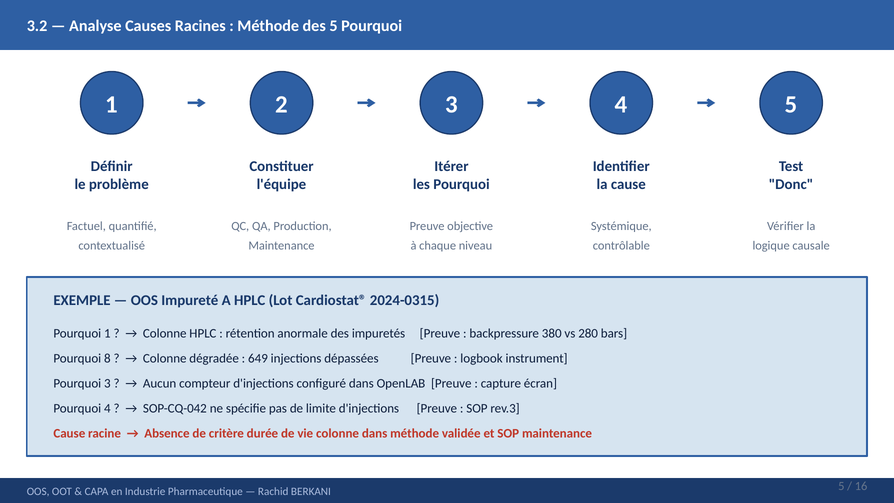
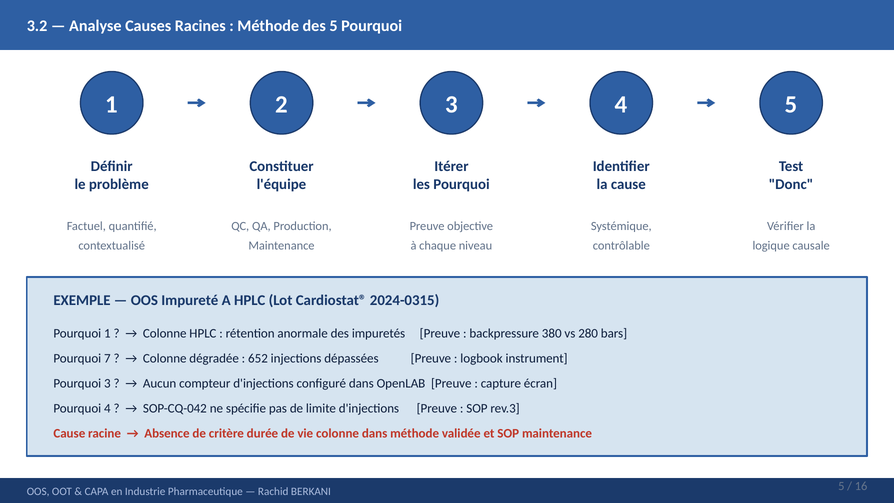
8: 8 -> 7
649: 649 -> 652
